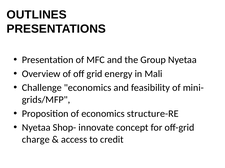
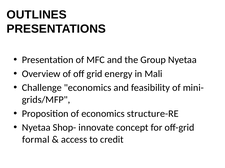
charge: charge -> formal
